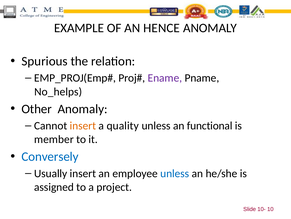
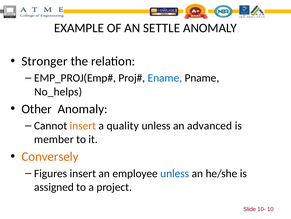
HENCE: HENCE -> SETTLE
Spurious: Spurious -> Stronger
Ename colour: purple -> blue
functional: functional -> advanced
Conversely colour: blue -> orange
Usually: Usually -> Figures
